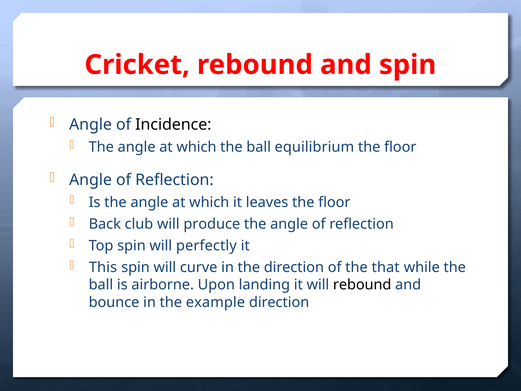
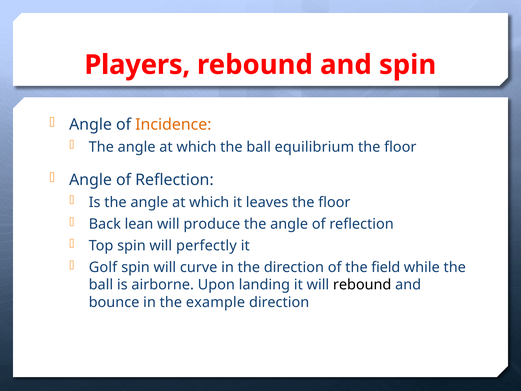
Cricket: Cricket -> Players
Incidence colour: black -> orange
club: club -> lean
This: This -> Golf
that: that -> field
